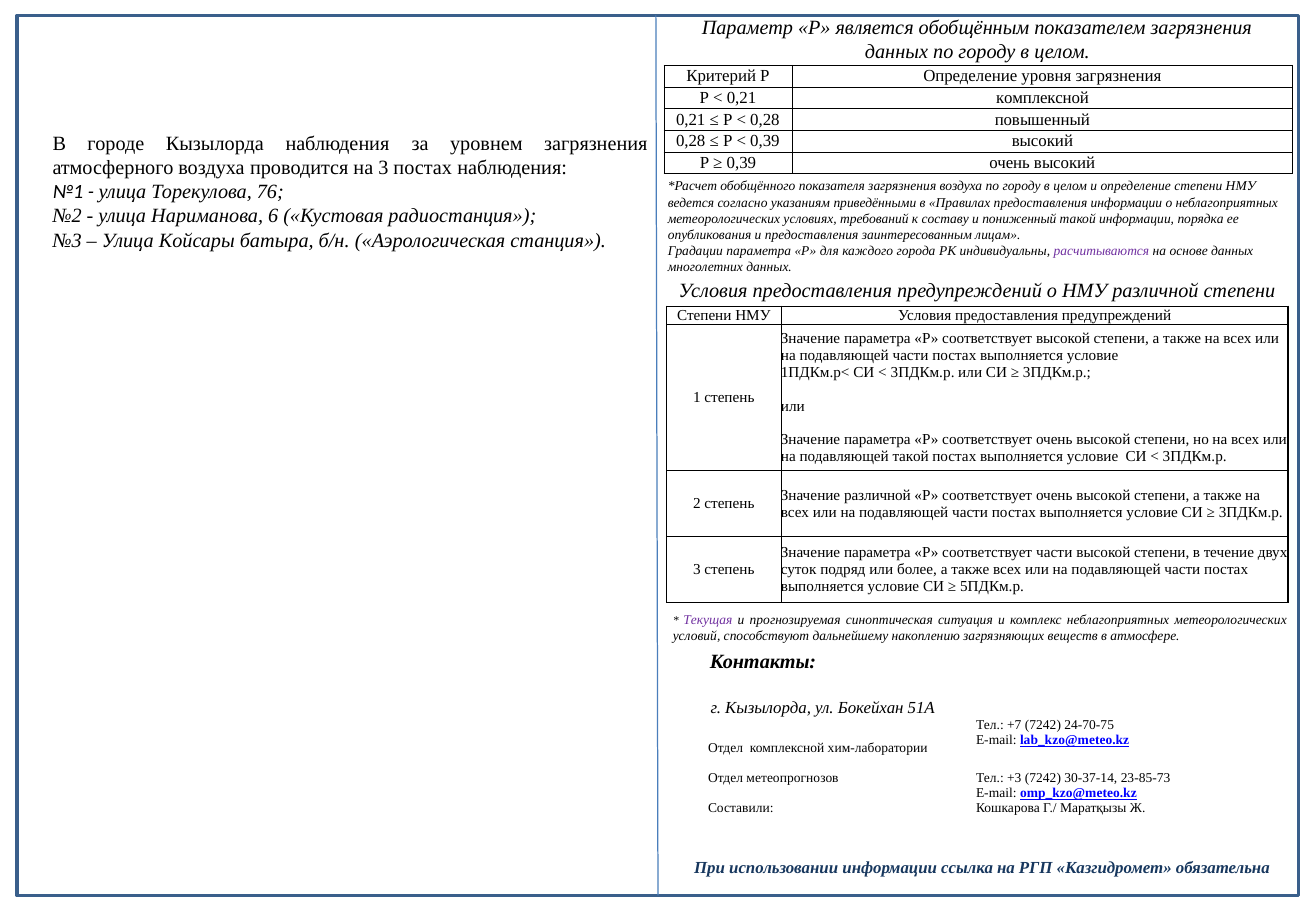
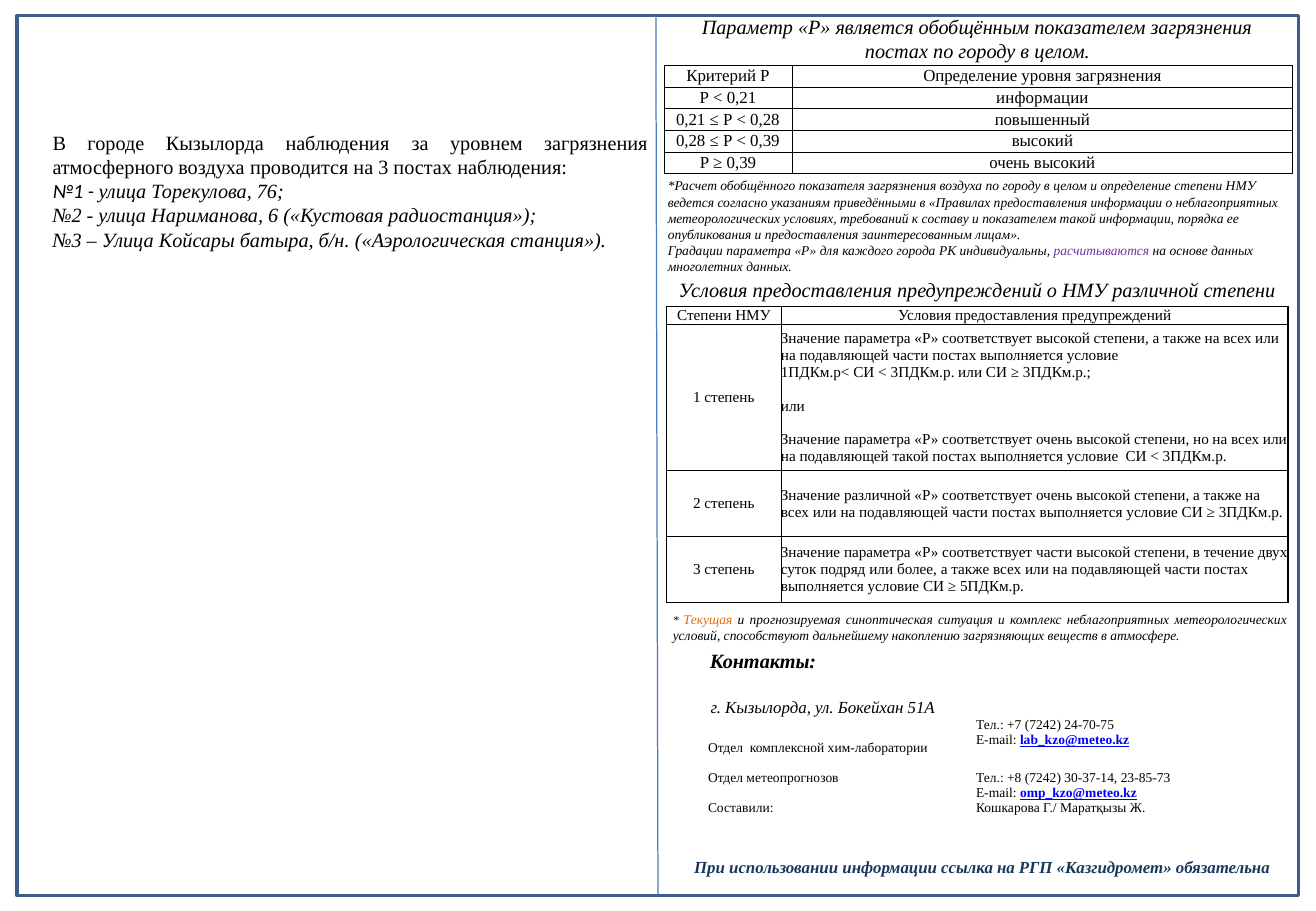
данных at (896, 52): данных -> постах
0,21 комплексной: комплексной -> информации
и пониженный: пониженный -> показателем
Текущая colour: purple -> orange
+3: +3 -> +8
